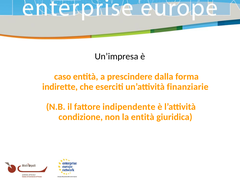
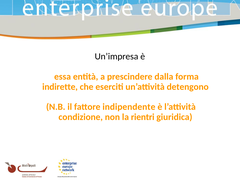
caso: caso -> essa
finanziarie: finanziarie -> detengono
la entità: entità -> rientri
